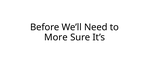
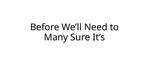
More: More -> Many
